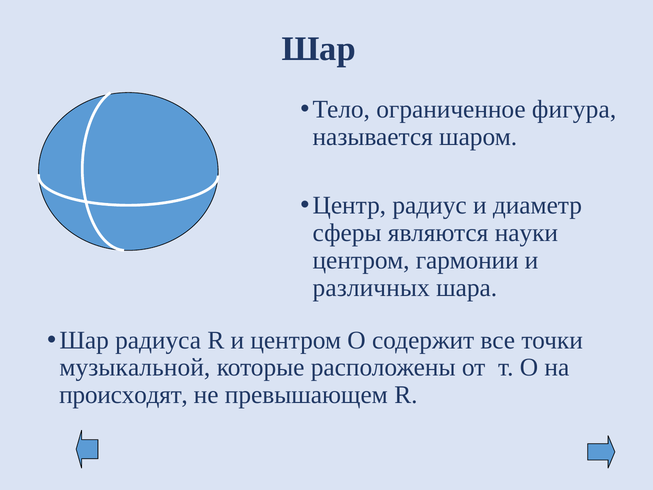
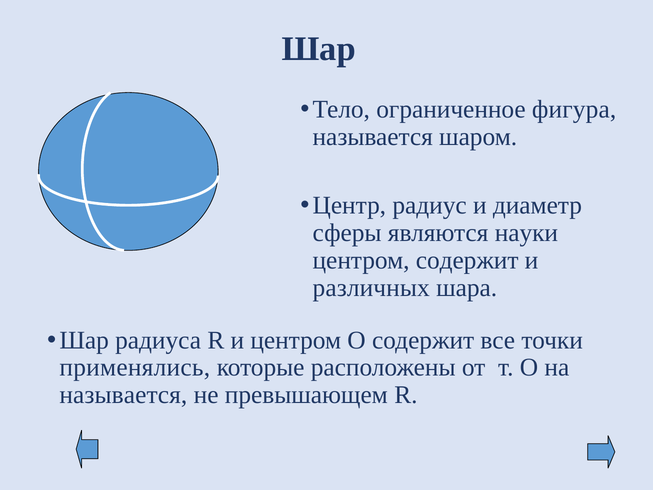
центром гармонии: гармонии -> содержит
музыкальной: музыкальной -> применялись
происходят at (123, 395): происходят -> называется
